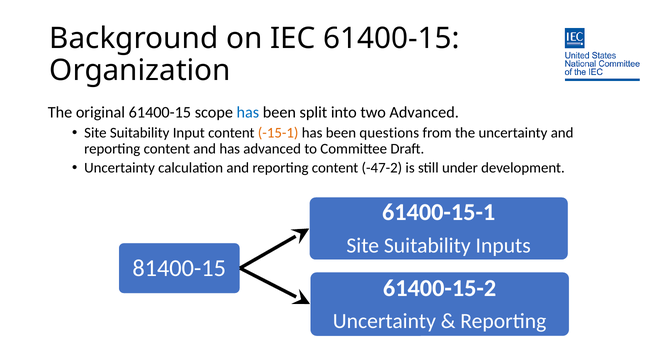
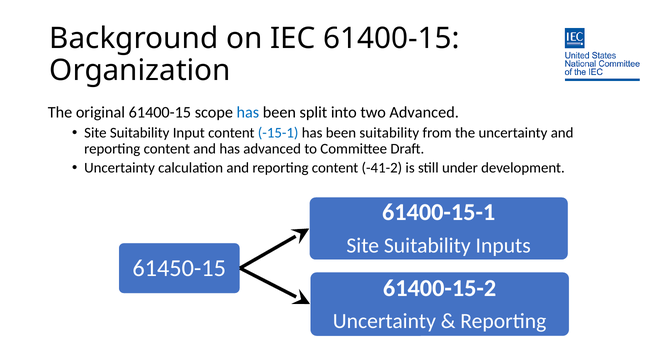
-15-1 colour: orange -> blue
been questions: questions -> suitability
-47-2: -47-2 -> -41-2
81400-15: 81400-15 -> 61450-15
